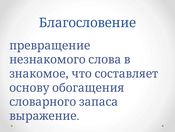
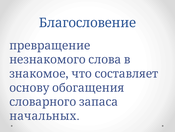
выражение: выражение -> начальных
